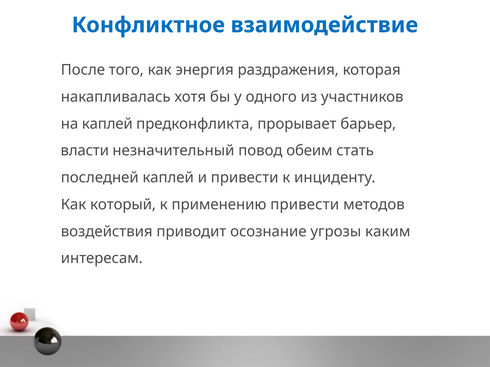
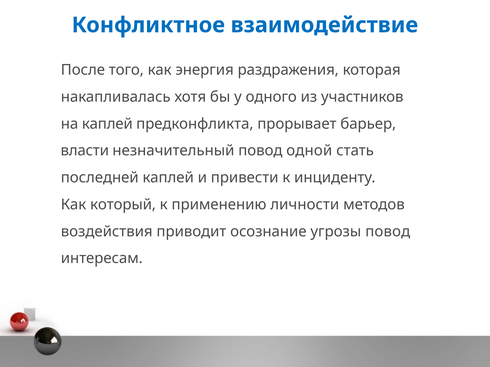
обеим: обеим -> одной
применению привести: привести -> личности
угрозы каким: каким -> повод
